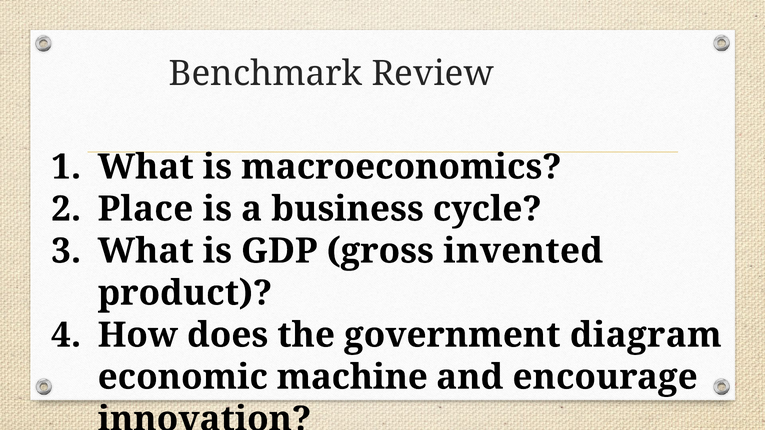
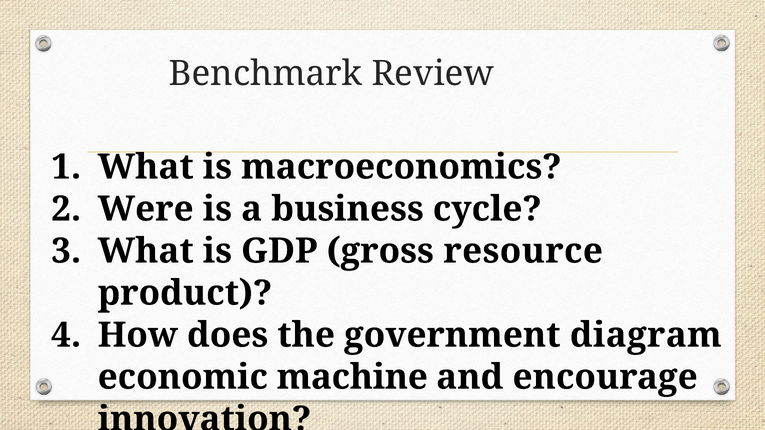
Place: Place -> Were
invented: invented -> resource
